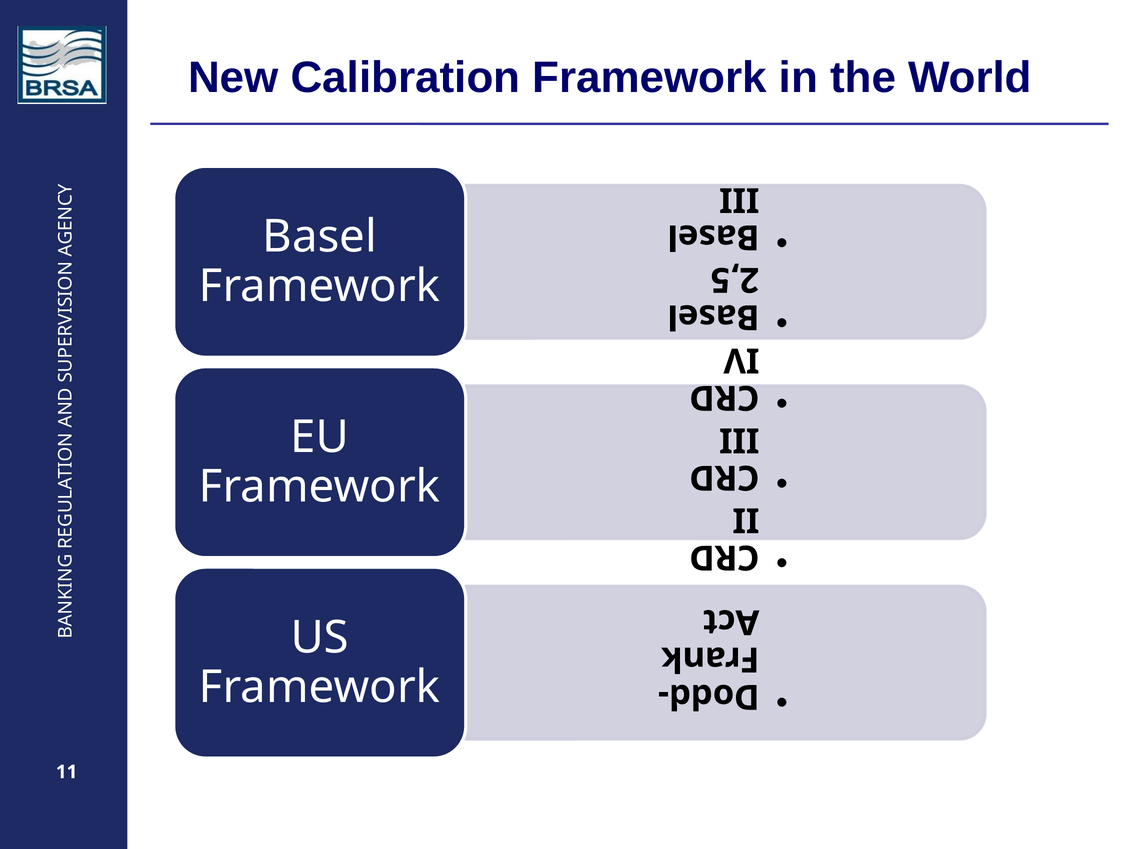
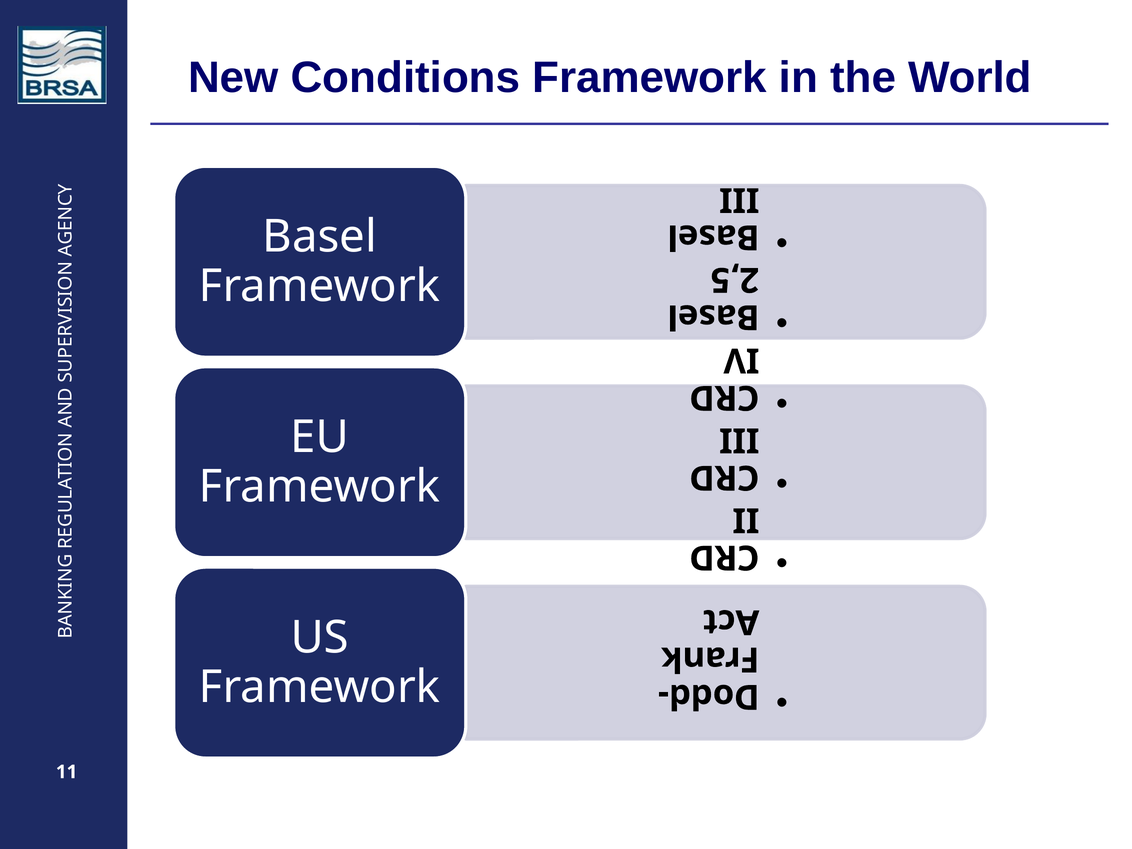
Calibration: Calibration -> Conditions
